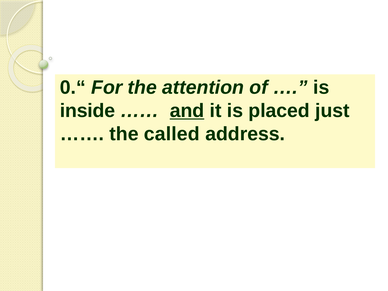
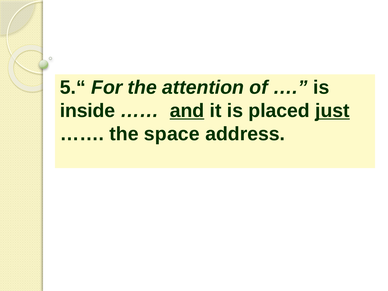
0.“: 0.“ -> 5.“
just underline: none -> present
called: called -> space
